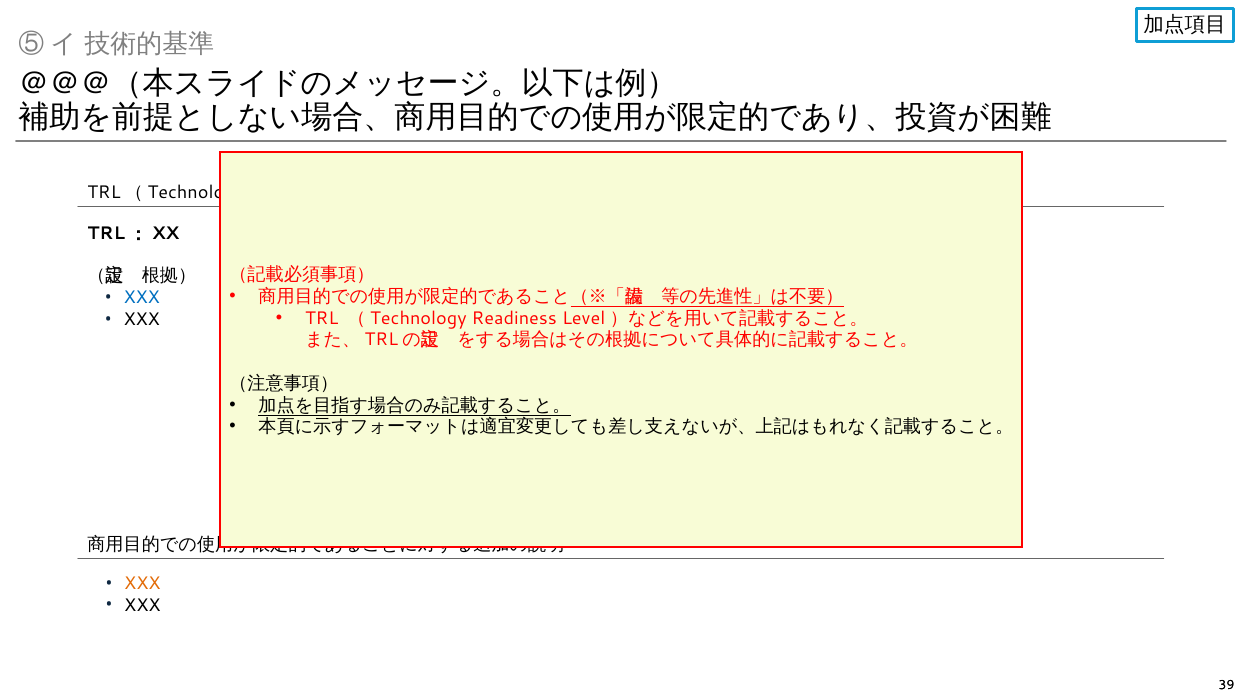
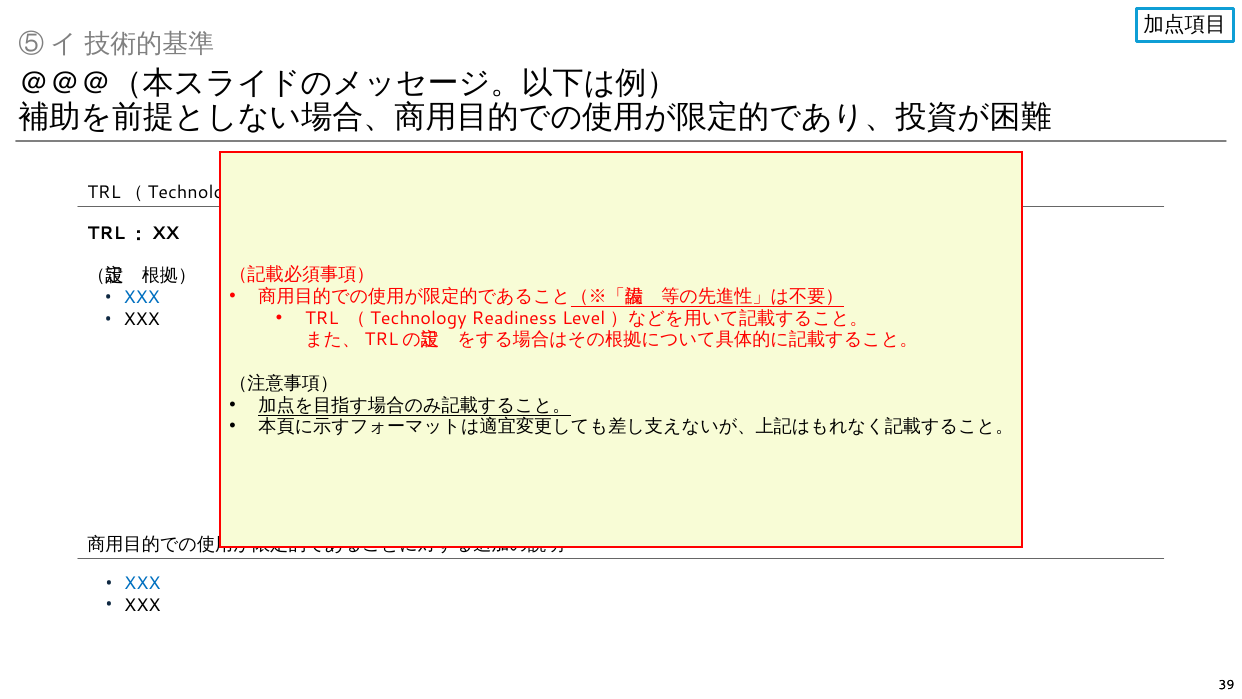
XXX at (142, 583) colour: orange -> blue
